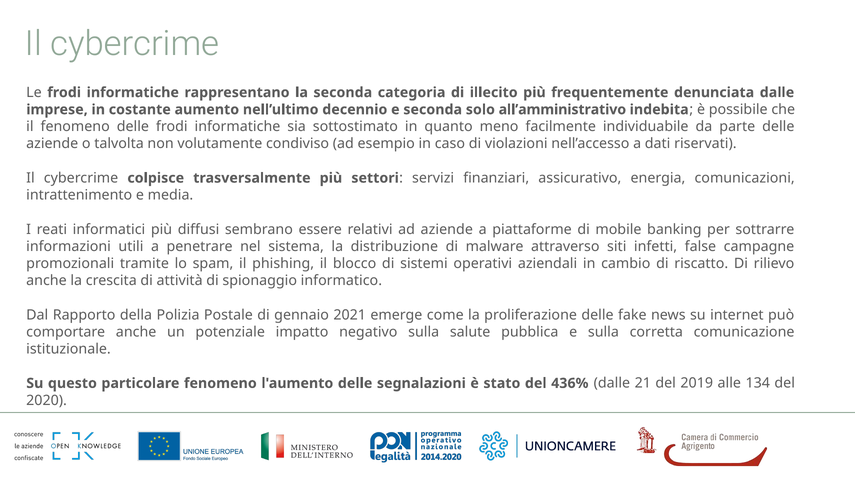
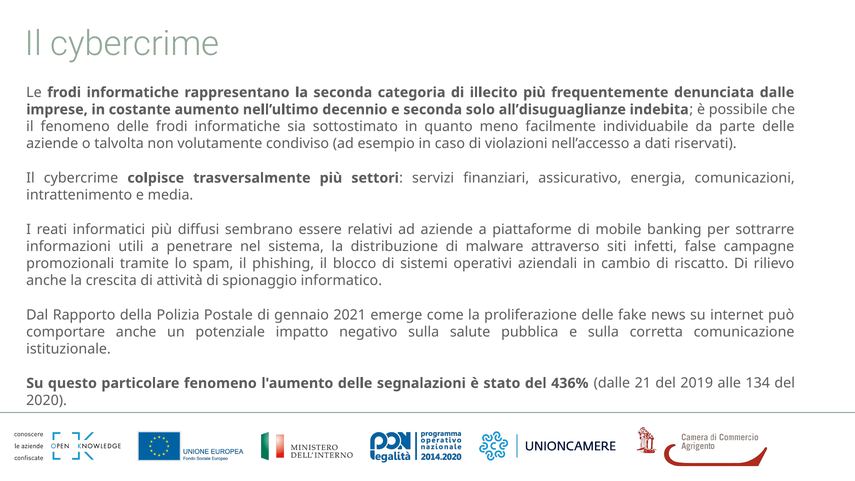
all’amministrativo: all’amministrativo -> all’disuguaglianze
